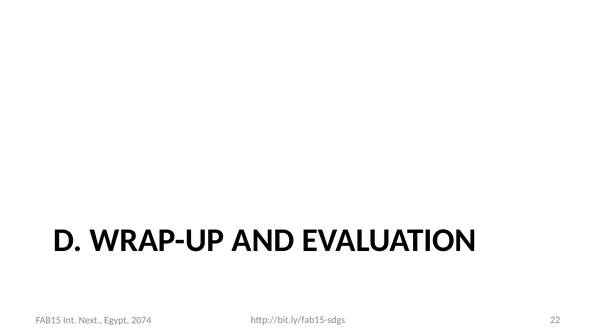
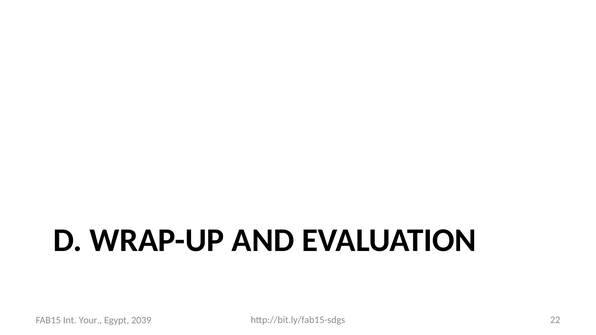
Next: Next -> Your
2074: 2074 -> 2039
